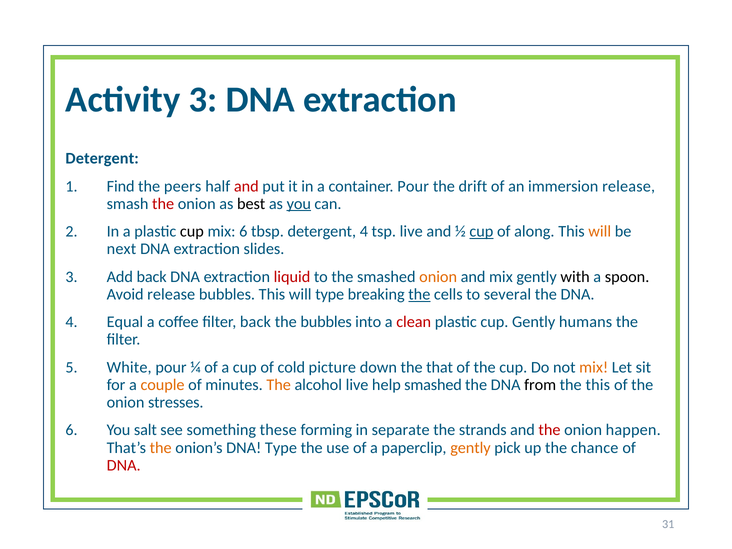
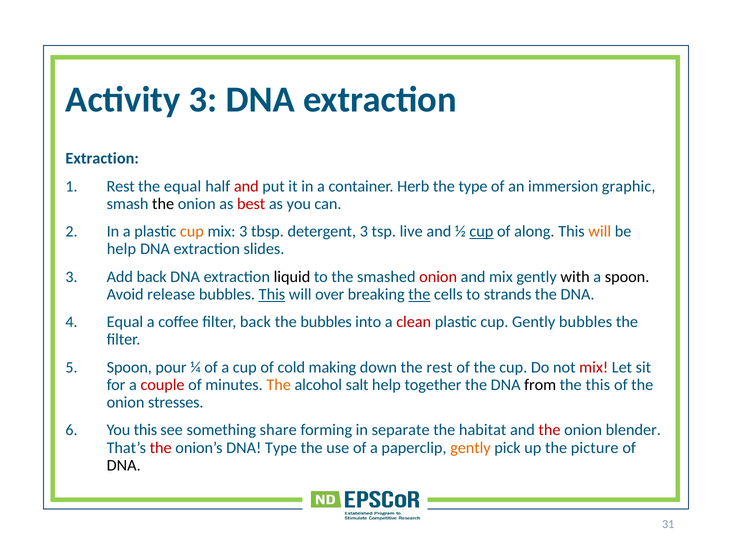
Detergent at (102, 158): Detergent -> Extraction
1 Find: Find -> Rest
the peers: peers -> equal
container Pour: Pour -> Herb
the drift: drift -> type
immersion release: release -> graphic
the at (163, 204) colour: red -> black
best colour: black -> red
you at (299, 204) underline: present -> none
cup at (192, 231) colour: black -> orange
mix 6: 6 -> 3
detergent 4: 4 -> 3
next at (121, 249): next -> help
liquid colour: red -> black
onion at (438, 277) colour: orange -> red
This at (272, 294) underline: none -> present
will type: type -> over
several: several -> strands
Gently humans: humans -> bubbles
White at (129, 367): White -> Spoon
picture: picture -> making
the that: that -> rest
mix at (594, 367) colour: orange -> red
couple colour: orange -> red
alcohol live: live -> salt
help smashed: smashed -> together
You salt: salt -> this
these: these -> share
strands: strands -> habitat
happen: happen -> blender
the at (161, 448) colour: orange -> red
chance: chance -> picture
DNA at (124, 465) colour: red -> black
